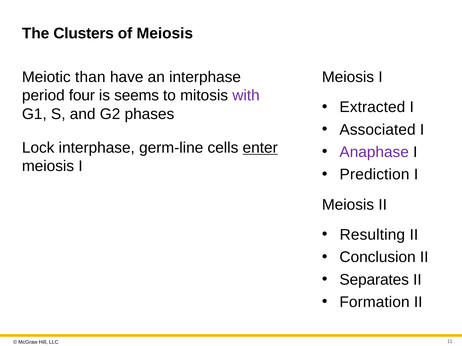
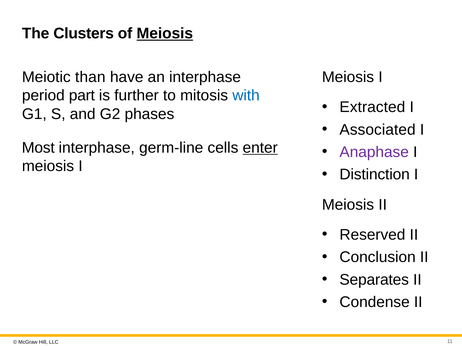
Meiosis at (165, 34) underline: none -> present
four: four -> part
seems: seems -> further
with colour: purple -> blue
Lock: Lock -> Most
Prediction: Prediction -> Distinction
Resulting: Resulting -> Reserved
Formation: Formation -> Condense
